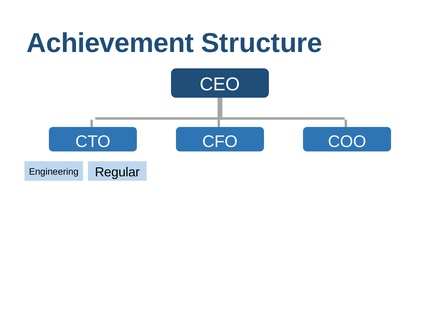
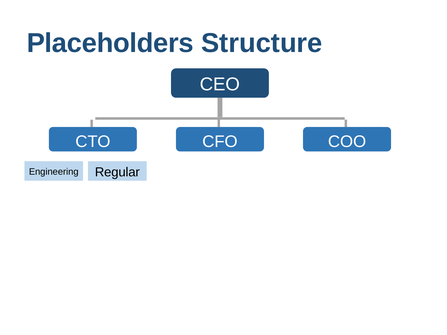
Achievement: Achievement -> Placeholders
